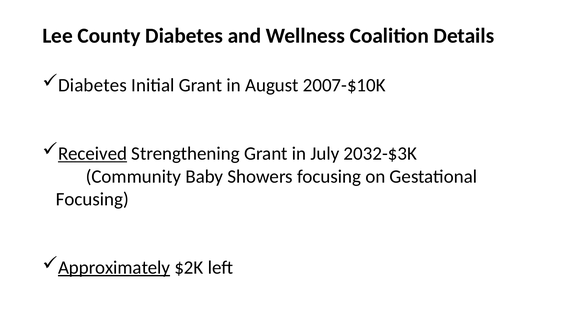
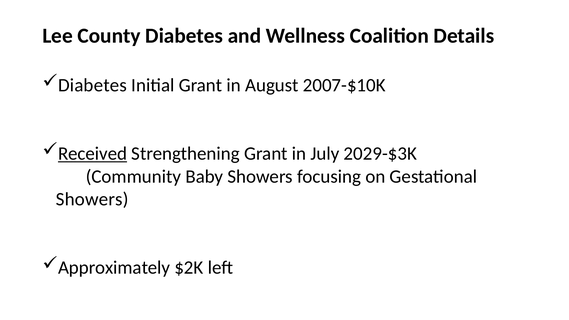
2032-$3K: 2032-$3K -> 2029-$3K
Focusing at (92, 199): Focusing -> Showers
Approximately underline: present -> none
